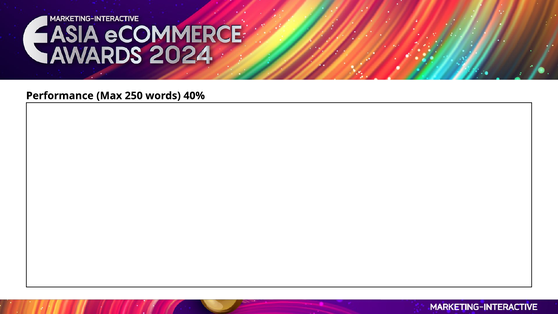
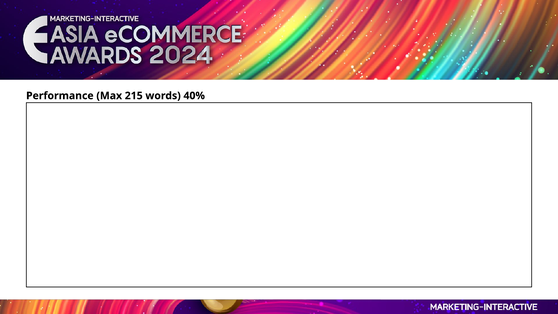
250: 250 -> 215
